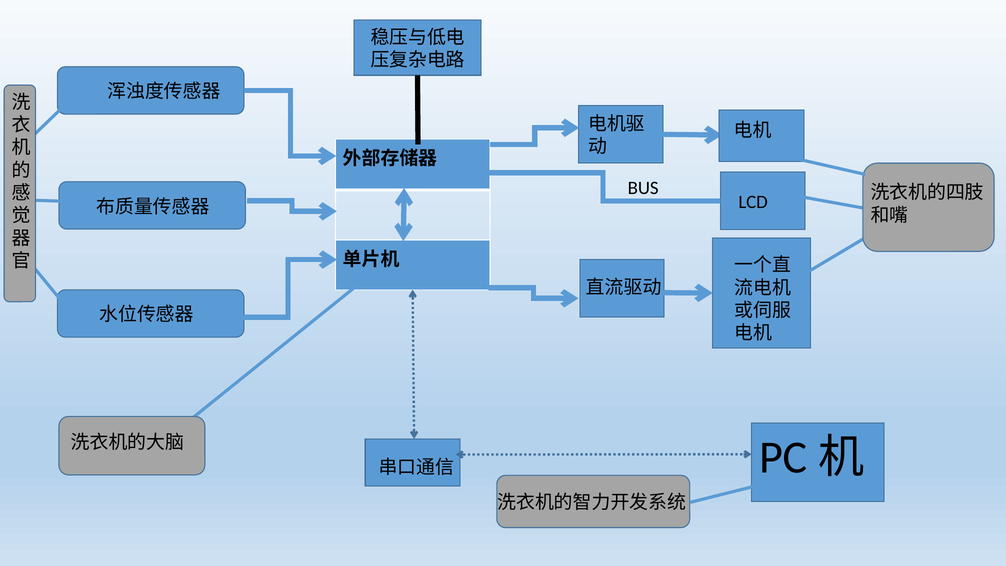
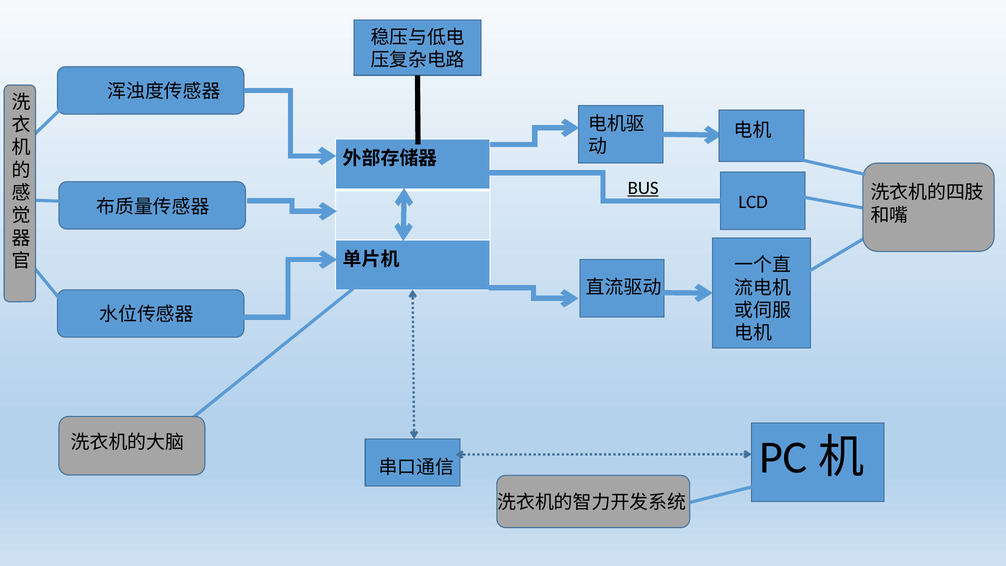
BUS underline: none -> present
